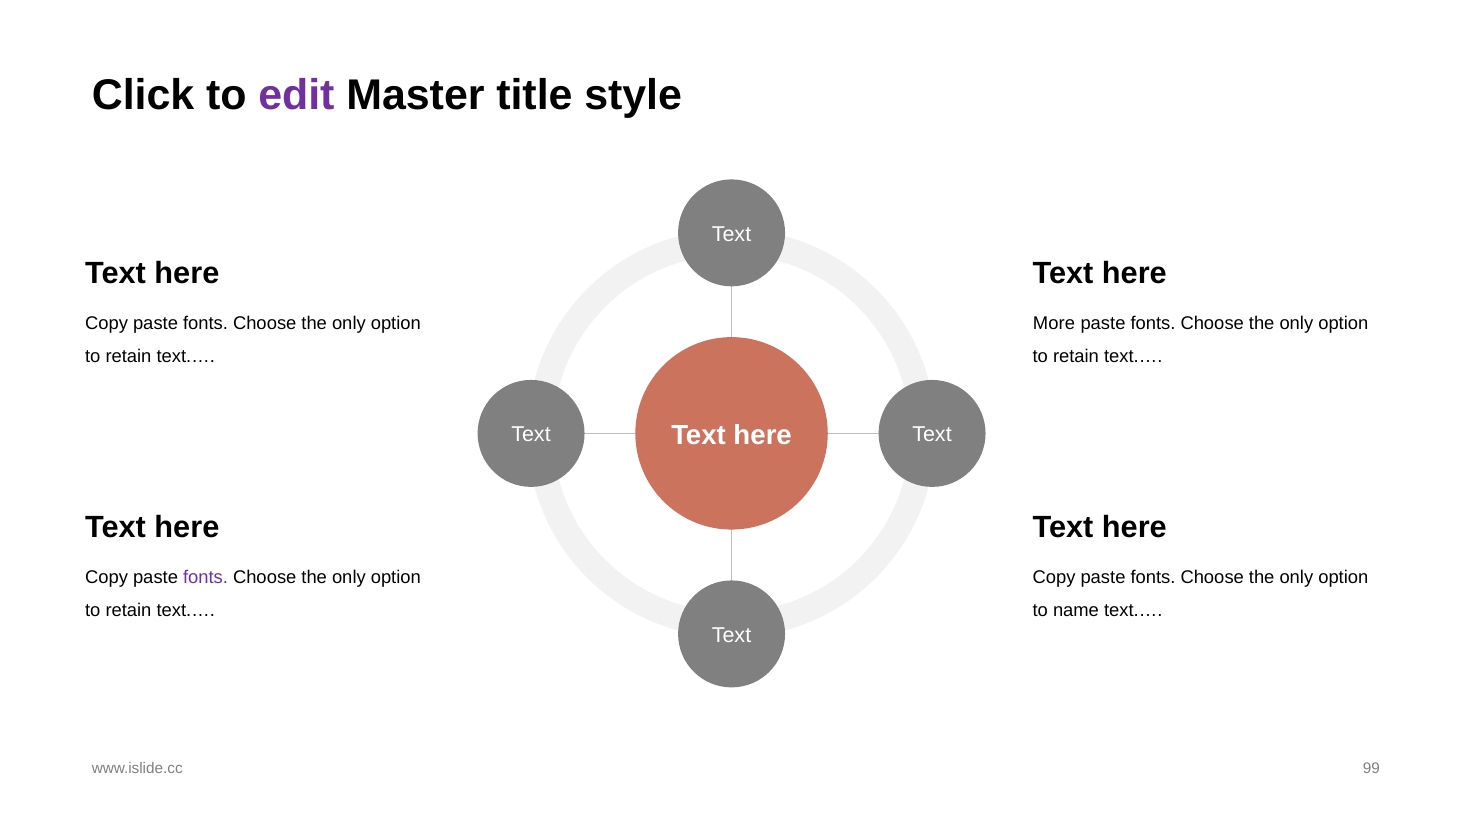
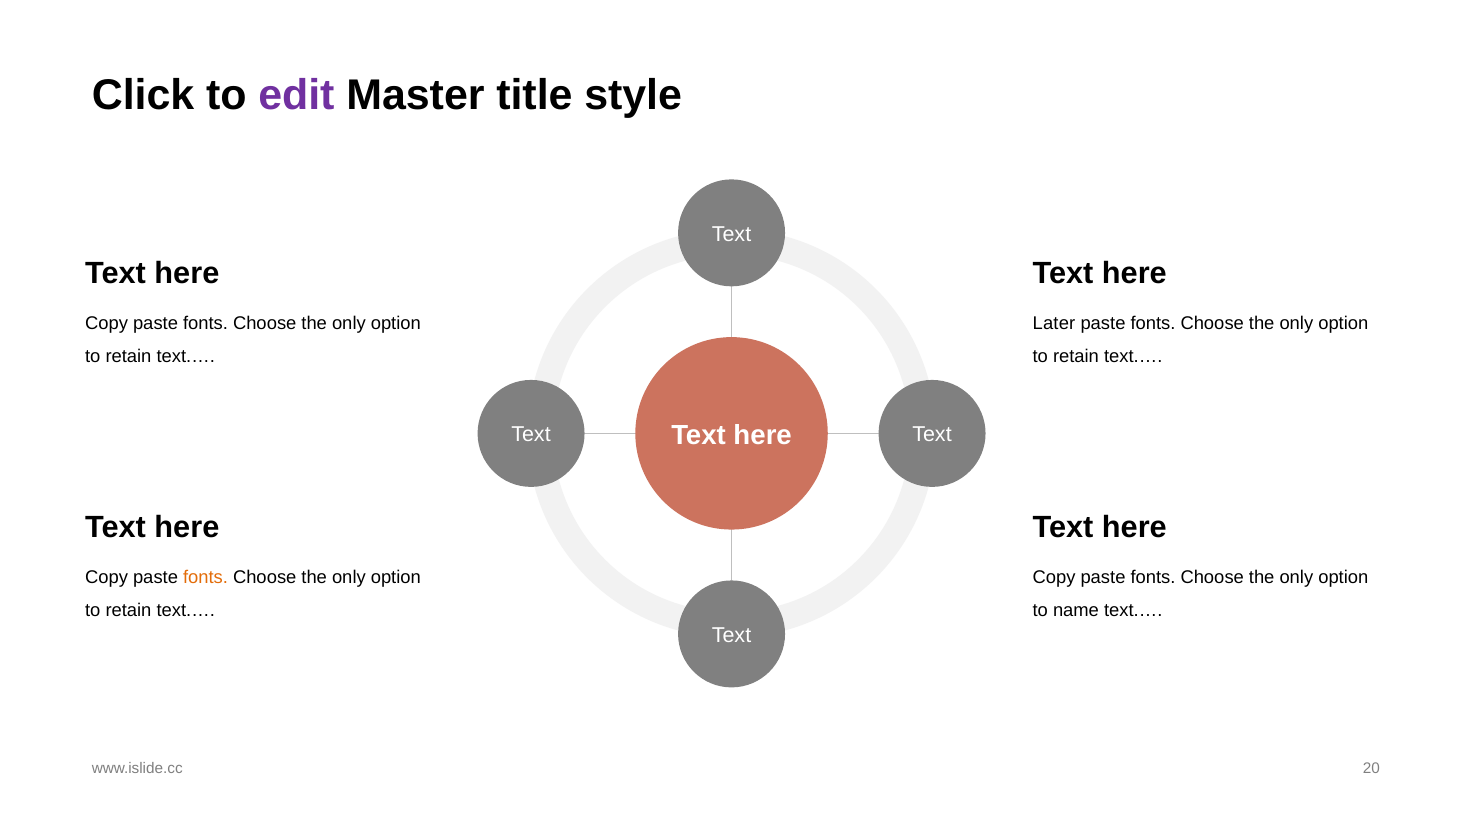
More: More -> Later
fonts at (206, 577) colour: purple -> orange
99: 99 -> 20
